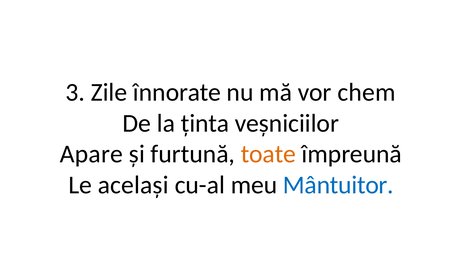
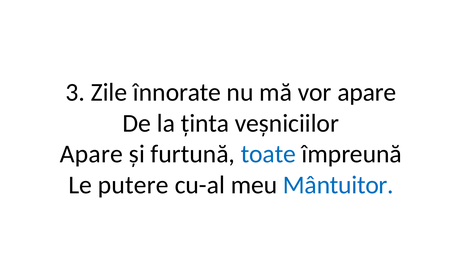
vor chem: chem -> apare
toate colour: orange -> blue
același: același -> putere
